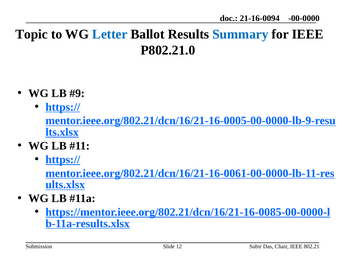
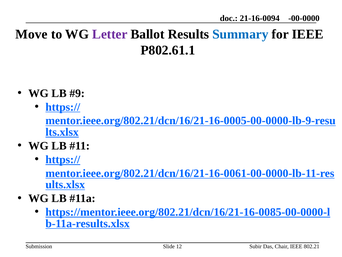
Topic: Topic -> Move
Letter colour: blue -> purple
P802.21.0: P802.21.0 -> P802.61.1
